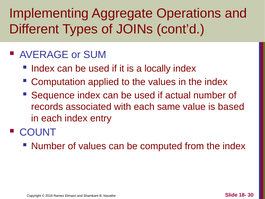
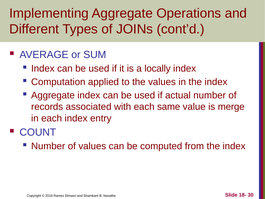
Sequence at (53, 95): Sequence -> Aggregate
based: based -> merge
